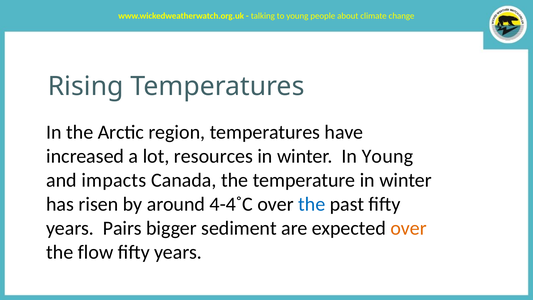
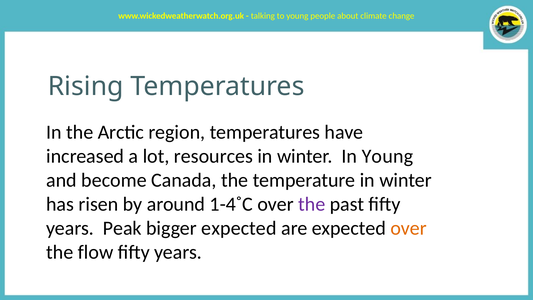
impacts: impacts -> become
4-4˚C: 4-4˚C -> 1-4˚C
the at (312, 204) colour: blue -> purple
Pairs: Pairs -> Peak
bigger sediment: sediment -> expected
